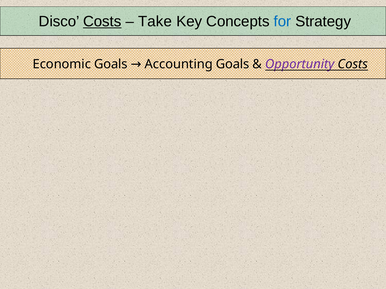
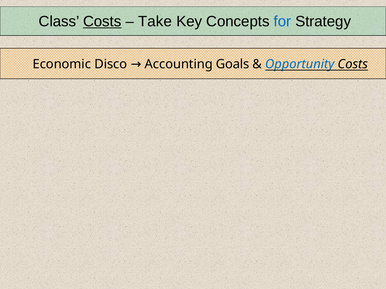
Disco: Disco -> Class
Opportunity colour: purple -> blue
Economic Goals: Goals -> Disco
